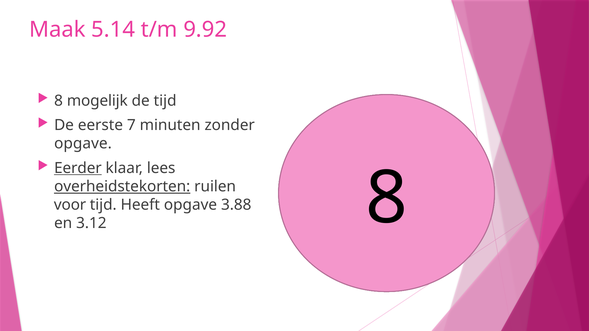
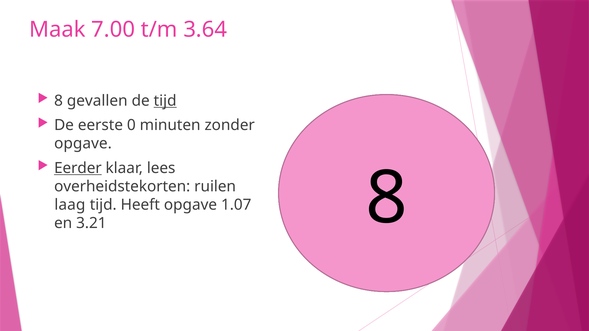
5.14: 5.14 -> 7.00
9.92: 9.92 -> 3.64
mogelijk: mogelijk -> gevallen
tijd at (165, 101) underline: none -> present
7: 7 -> 0
overheidstekorten underline: present -> none
voor: voor -> laag
3.88: 3.88 -> 1.07
3.12: 3.12 -> 3.21
